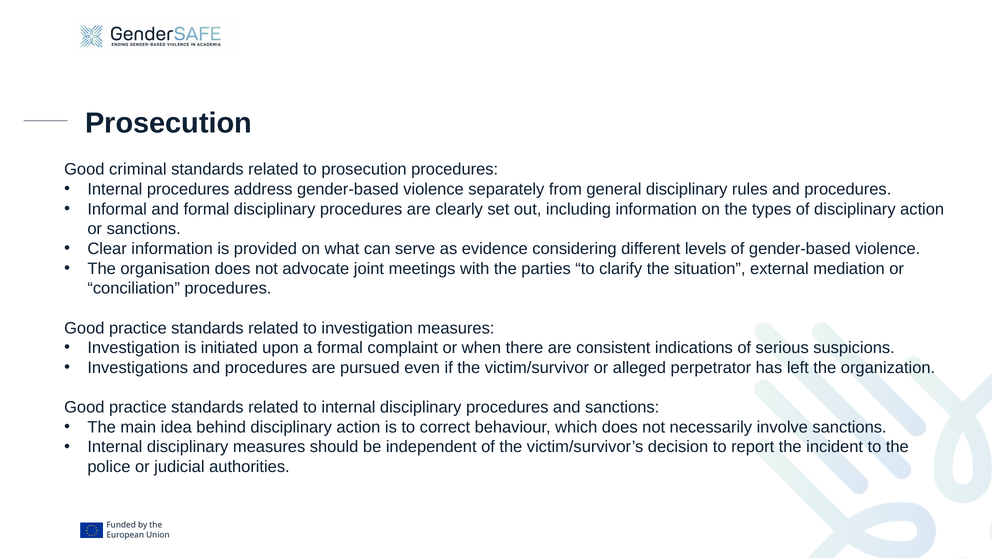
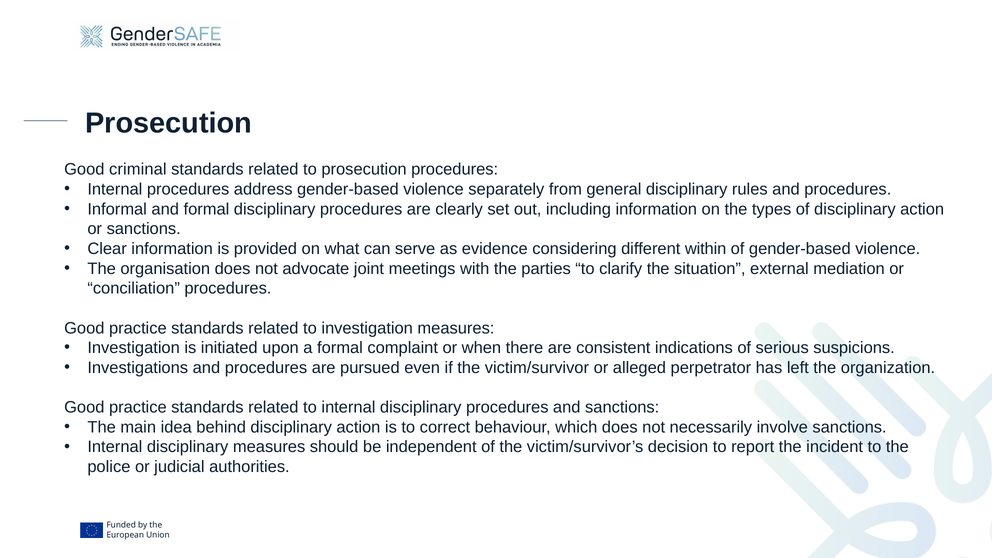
levels: levels -> within
